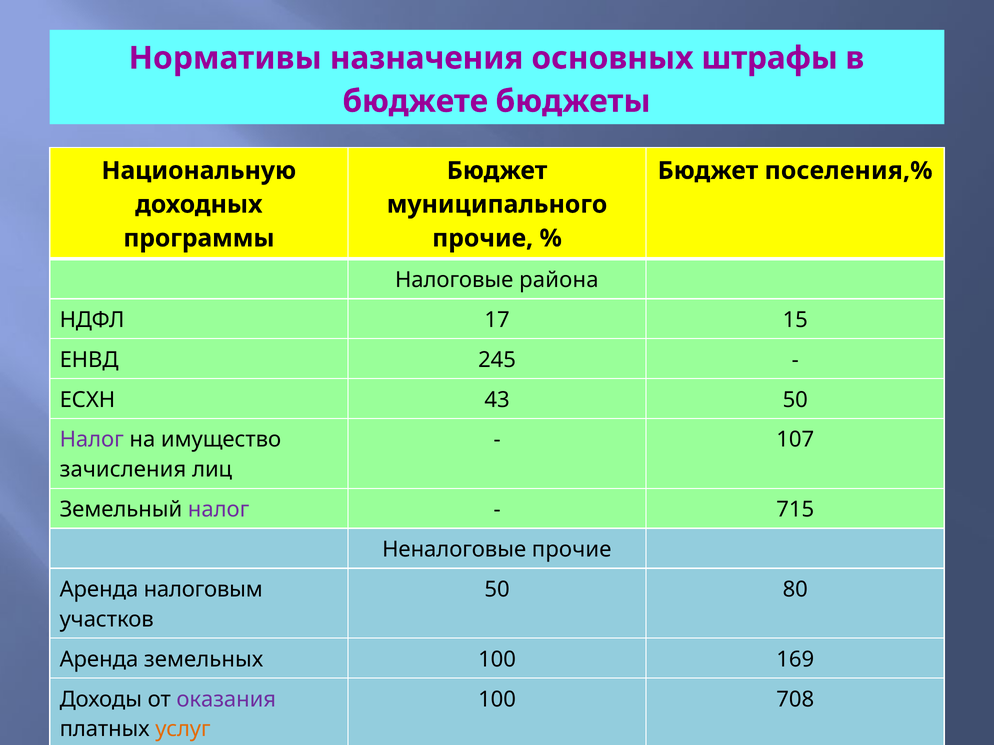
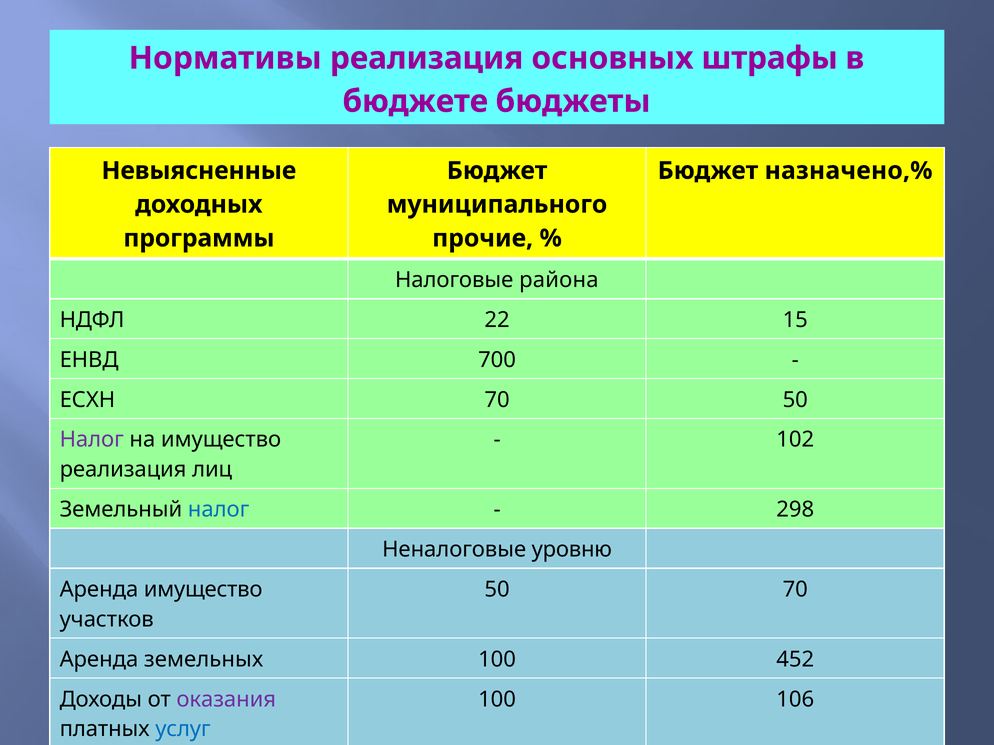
Нормативы назначения: назначения -> реализация
Национальную: Национальную -> Невыясненные
поселения,%: поселения,% -> назначено,%
17: 17 -> 22
245: 245 -> 700
ЕСХН 43: 43 -> 70
107: 107 -> 102
зачисления at (123, 470): зачисления -> реализация
налог at (219, 510) colour: purple -> blue
715: 715 -> 298
Неналоговые прочие: прочие -> уровню
Аренда налоговым: налоговым -> имущество
50 80: 80 -> 70
169: 169 -> 452
708: 708 -> 106
услуг colour: orange -> blue
